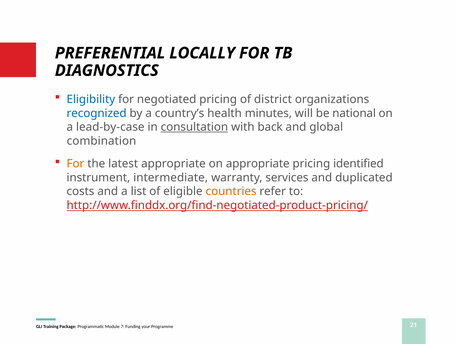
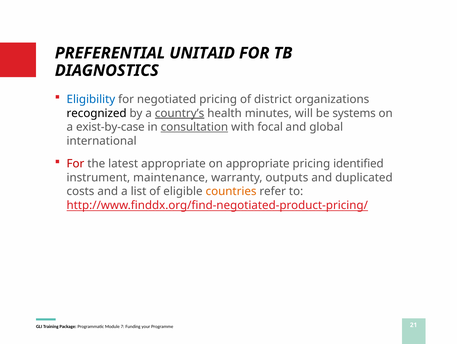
LOCALLY: LOCALLY -> UNITAID
recognized colour: blue -> black
country’s underline: none -> present
national: national -> systems
lead-by-case: lead-by-case -> exist-by-case
back: back -> focal
combination: combination -> international
For at (75, 164) colour: orange -> red
intermediate: intermediate -> maintenance
services: services -> outputs
